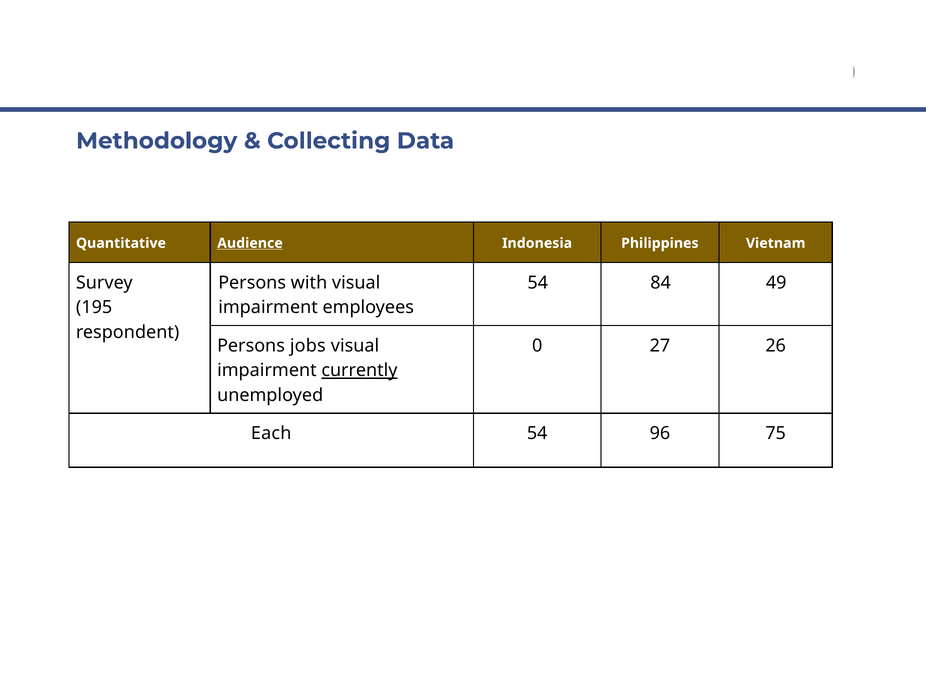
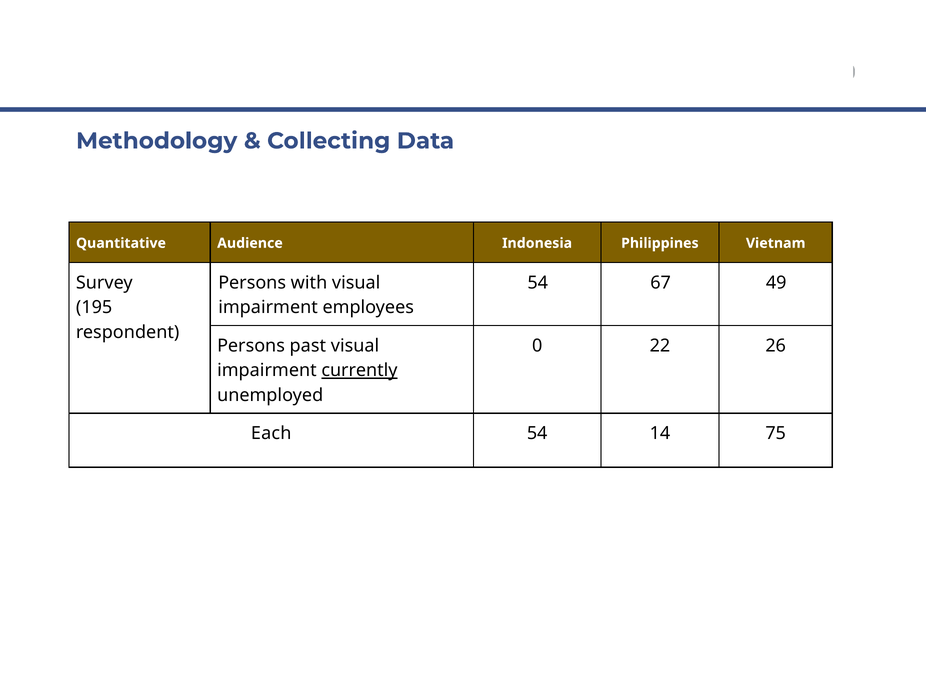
Audience underline: present -> none
84: 84 -> 67
jobs: jobs -> past
27: 27 -> 22
96: 96 -> 14
